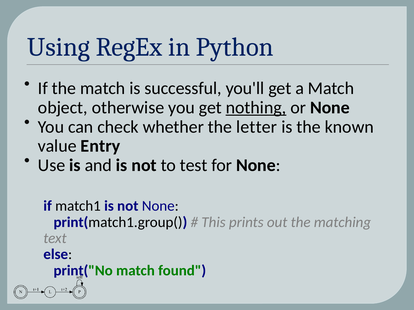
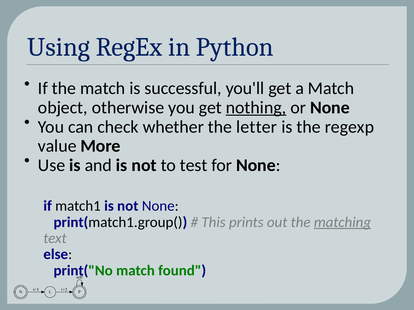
known: known -> regexp
Entry: Entry -> More
matching underline: none -> present
